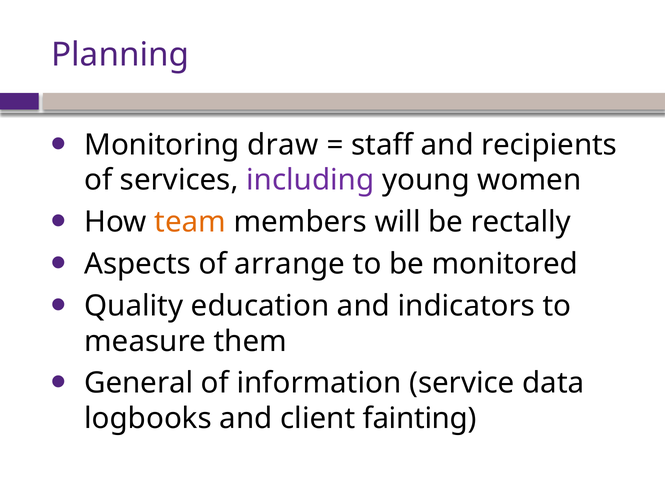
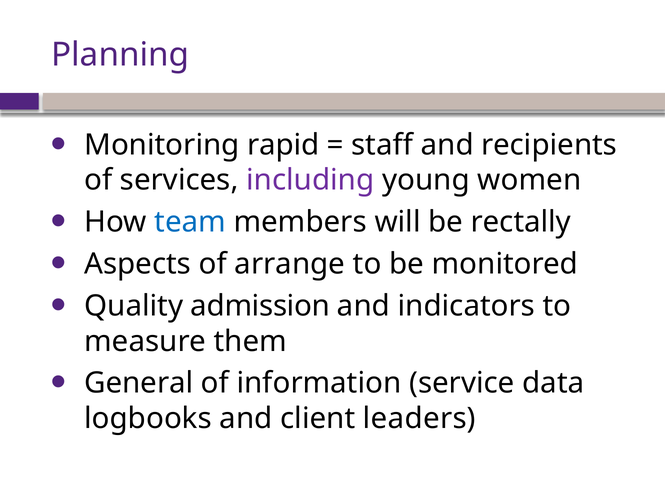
draw: draw -> rapid
team colour: orange -> blue
education: education -> admission
fainting: fainting -> leaders
